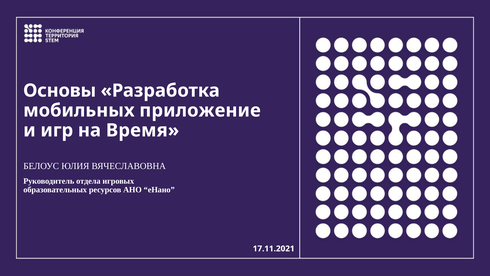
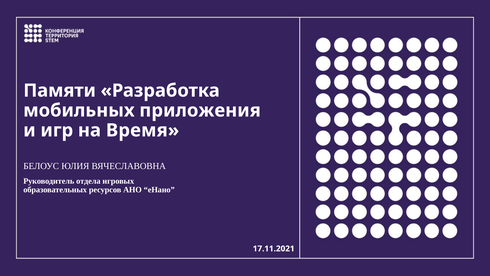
Основы: Основы -> Памяти
приложение: приложение -> приложения
